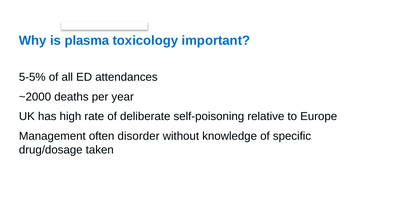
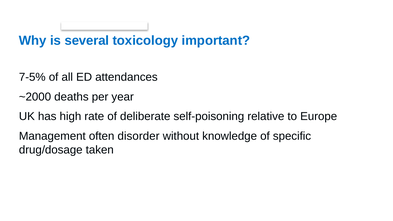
plasma: plasma -> several
5-5%: 5-5% -> 7-5%
